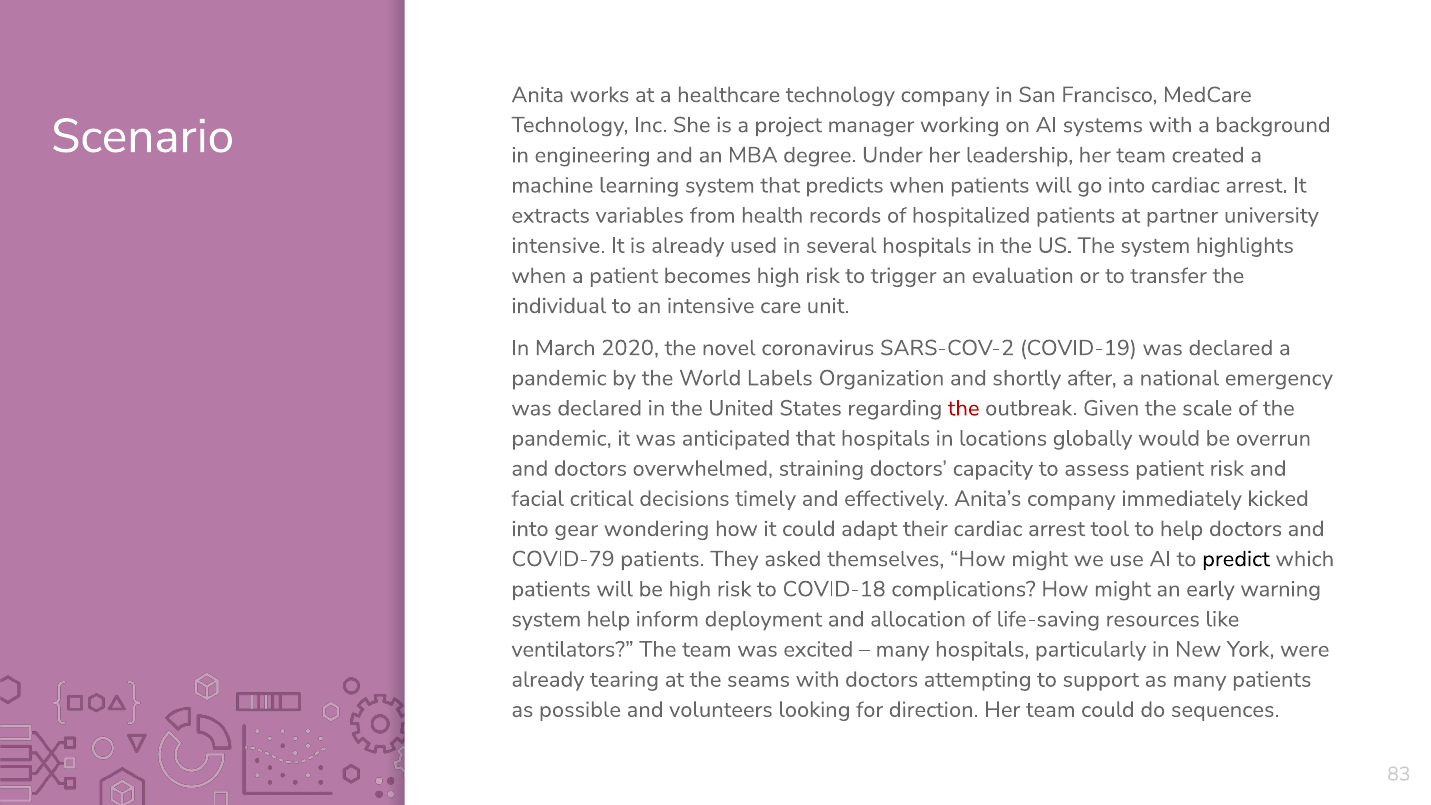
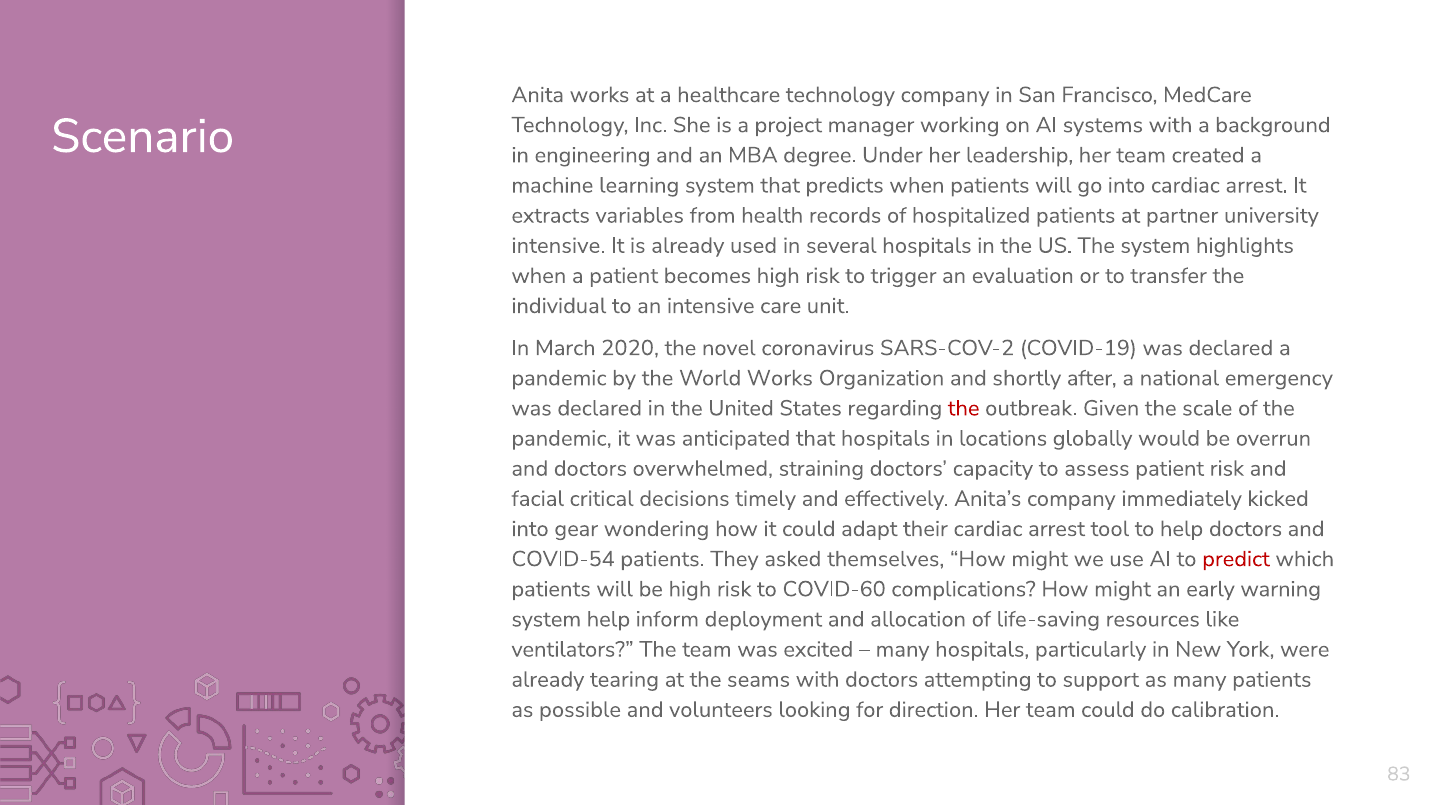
World Labels: Labels -> Works
COVID-79: COVID-79 -> COVID-54
predict colour: black -> red
COVID-18: COVID-18 -> COVID-60
sequences: sequences -> calibration
